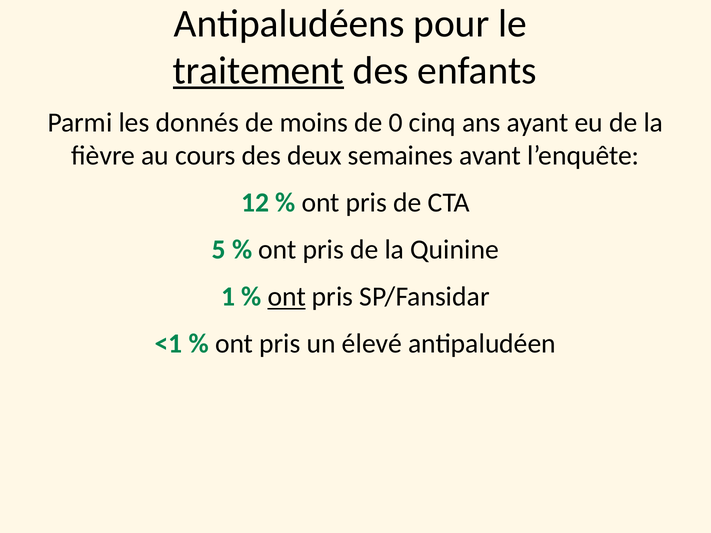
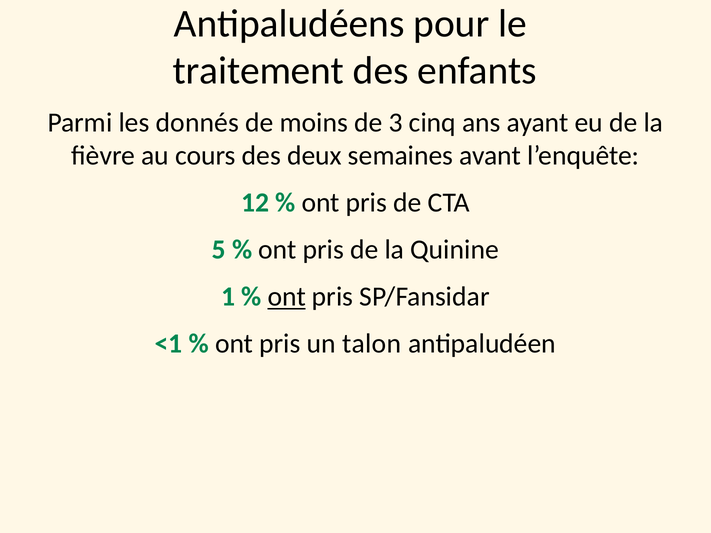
traitement underline: present -> none
0: 0 -> 3
élevé: élevé -> talon
